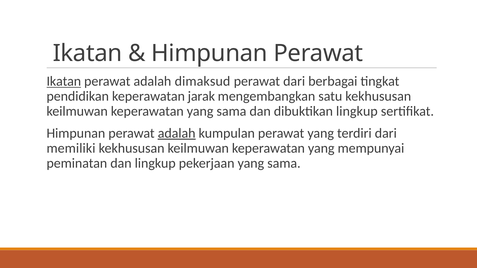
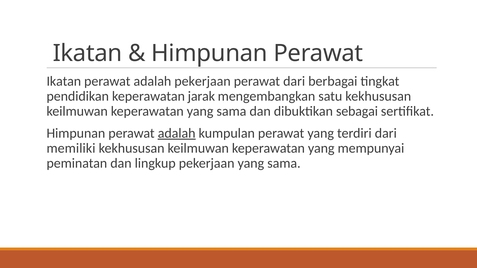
Ikatan at (64, 81) underline: present -> none
adalah dimaksud: dimaksud -> pekerjaan
dibuktikan lingkup: lingkup -> sebagai
